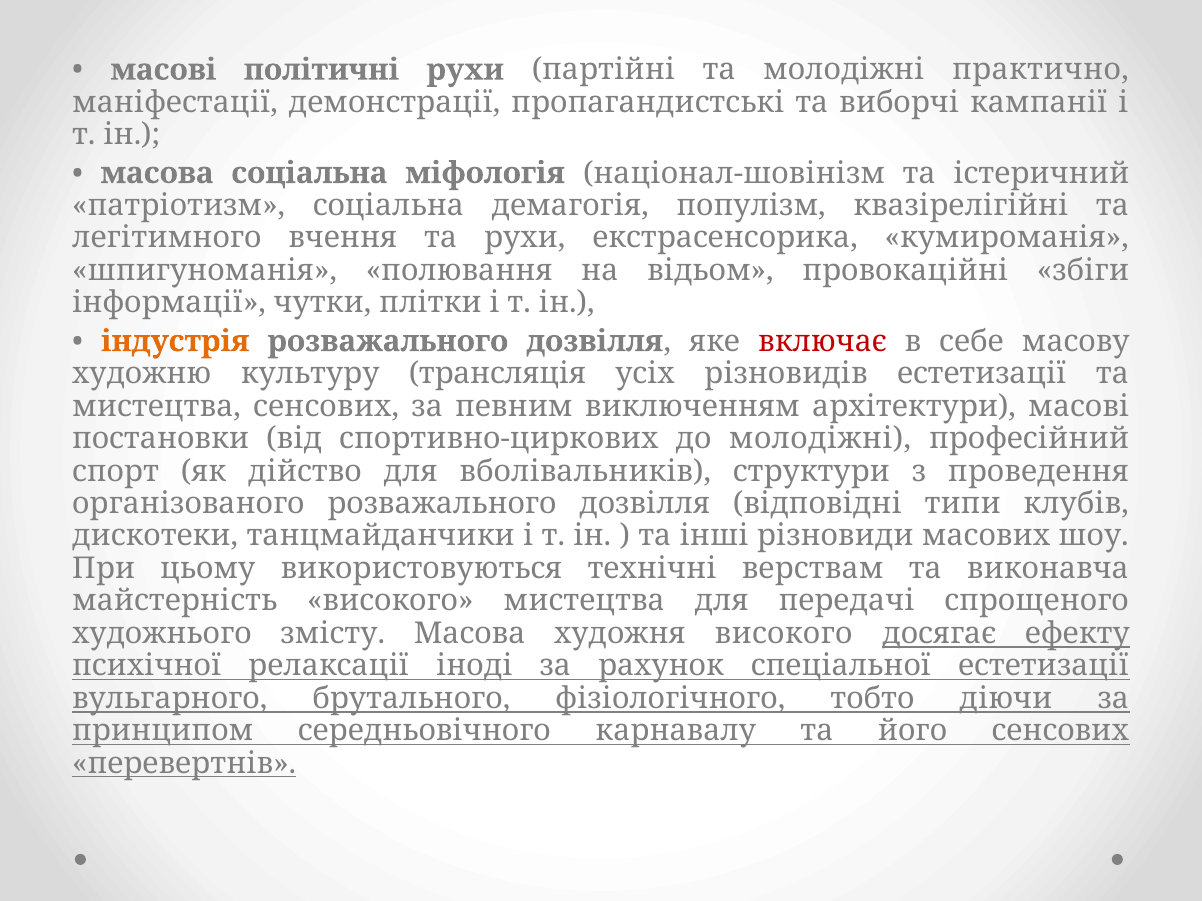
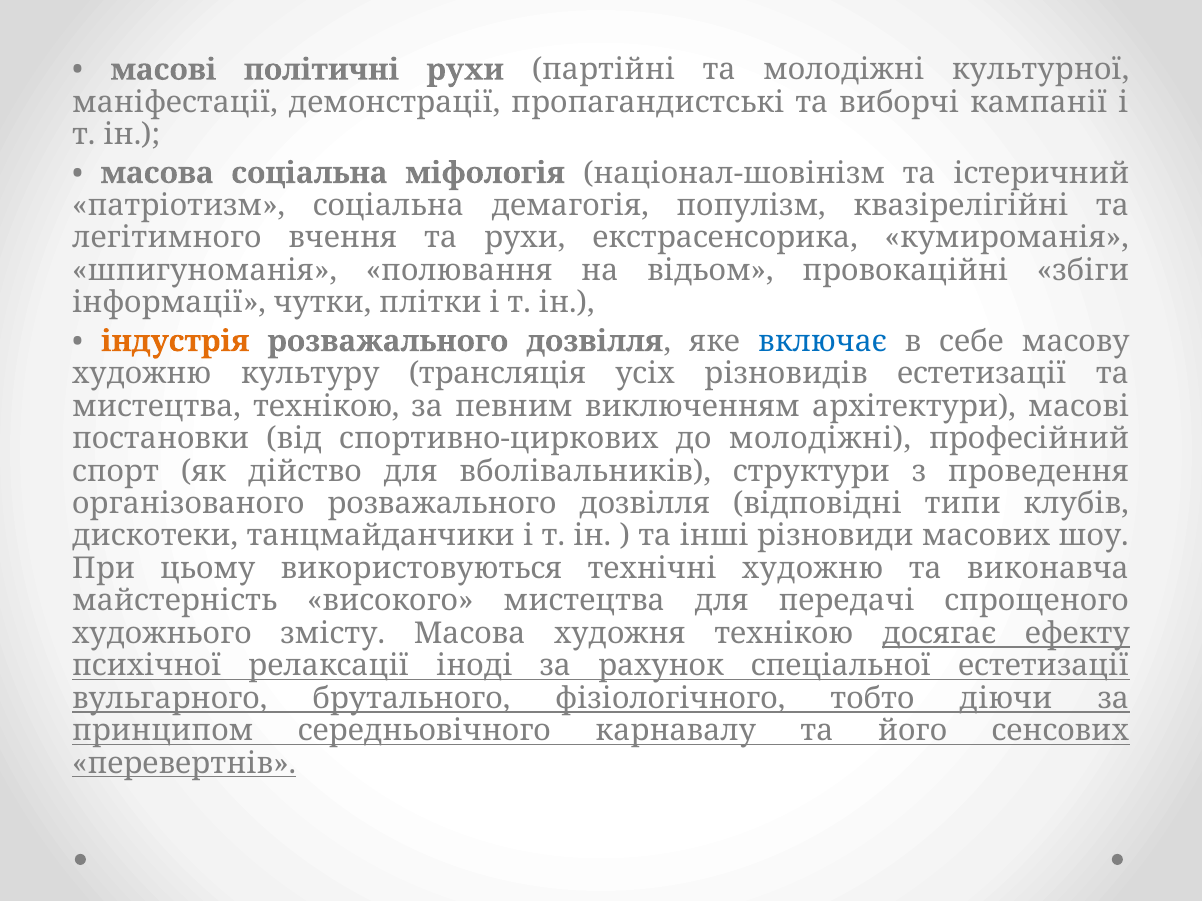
практично: практично -> культурної
включає colour: red -> blue
мистецтва сенсових: сенсових -> технікою
технічні верствам: верствам -> художню
художня високого: високого -> технікою
